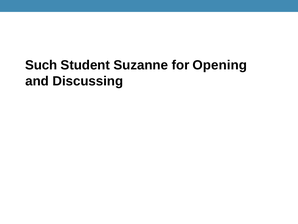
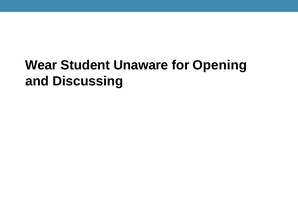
Such: Such -> Wear
Suzanne: Suzanne -> Unaware
